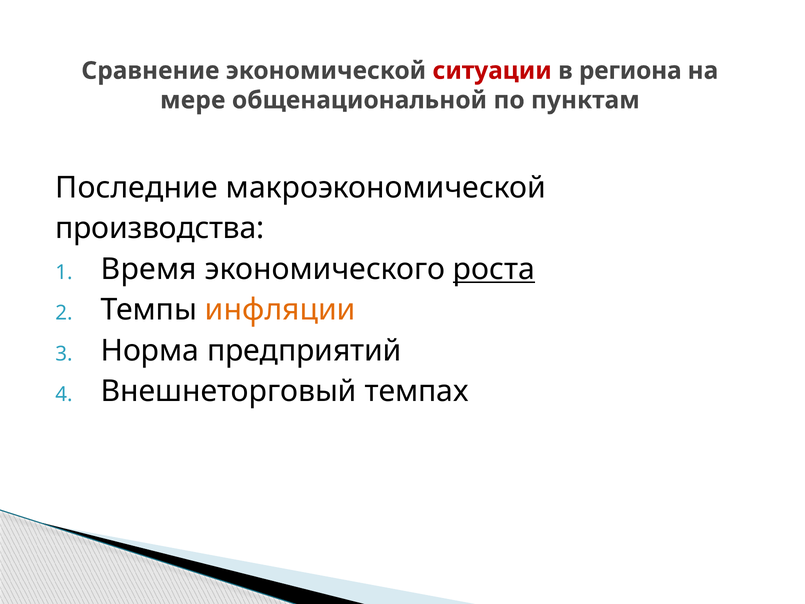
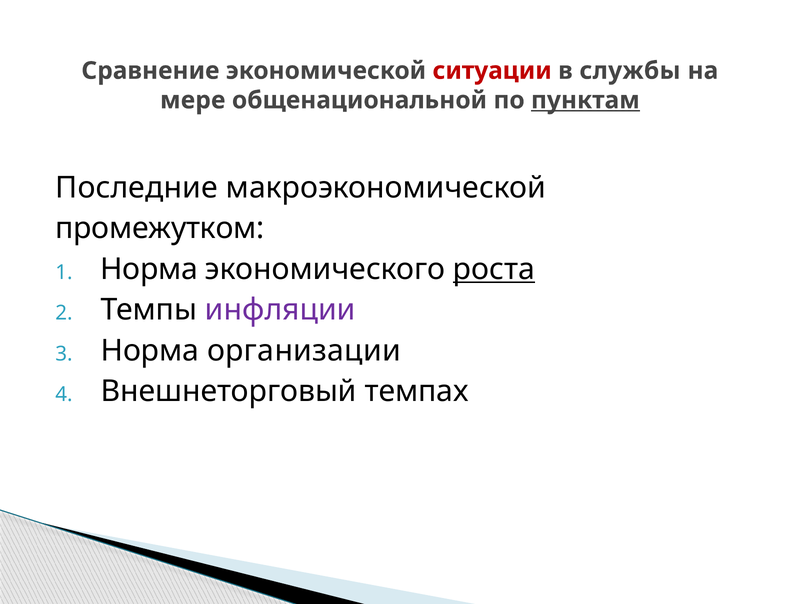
региона: региона -> службы
пунктам underline: none -> present
производства: производства -> промежутком
Время at (149, 269): Время -> Норма
инфляции colour: orange -> purple
предприятий: предприятий -> организации
